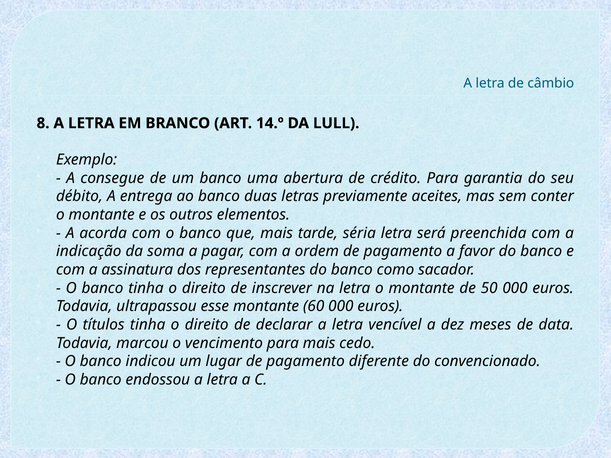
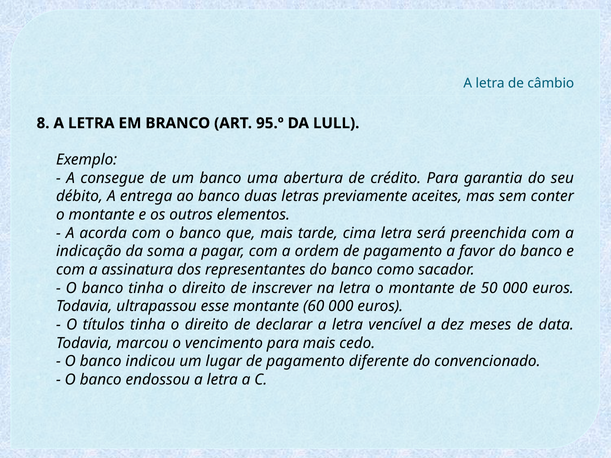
14.º: 14.º -> 95.º
séria: séria -> cima
